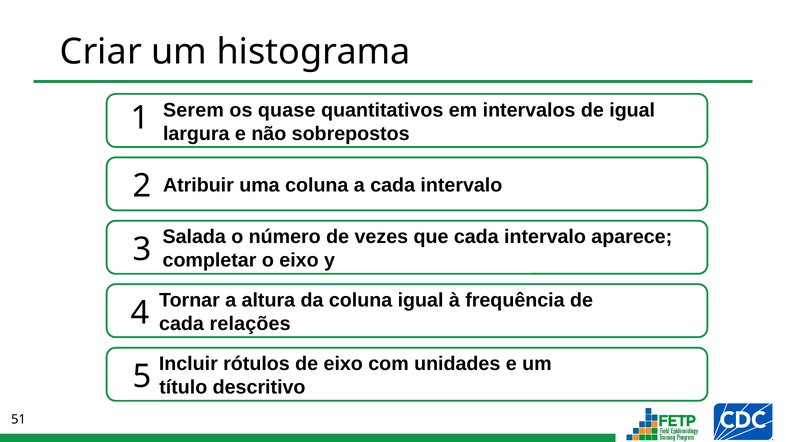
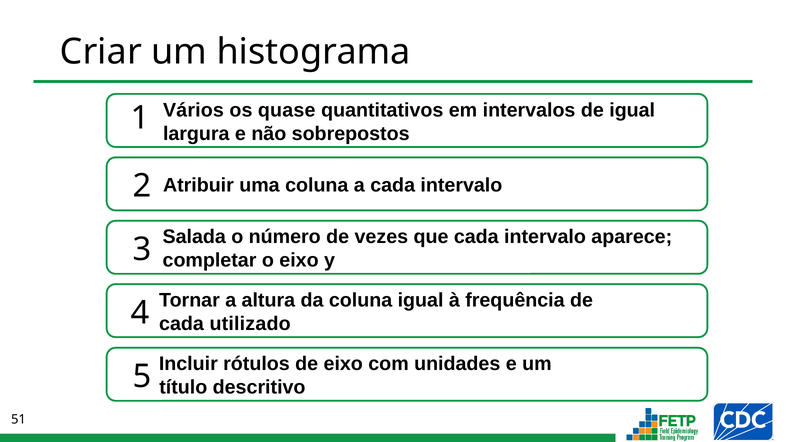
Serem: Serem -> Vários
relações: relações -> utilizado
